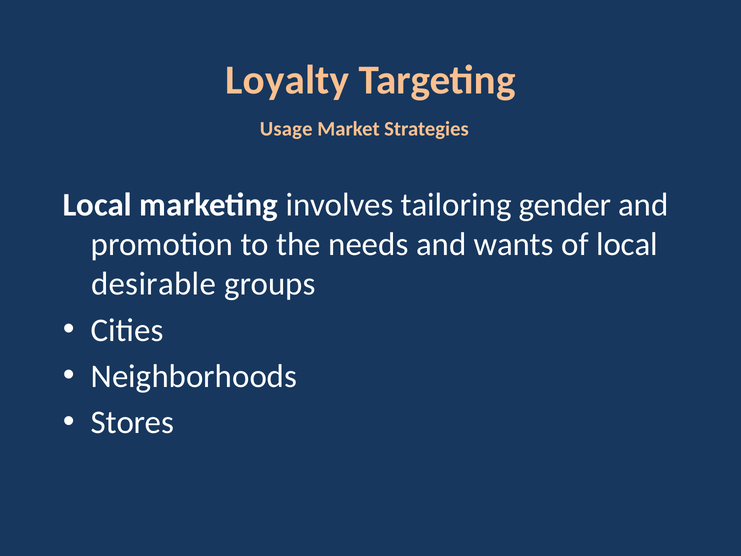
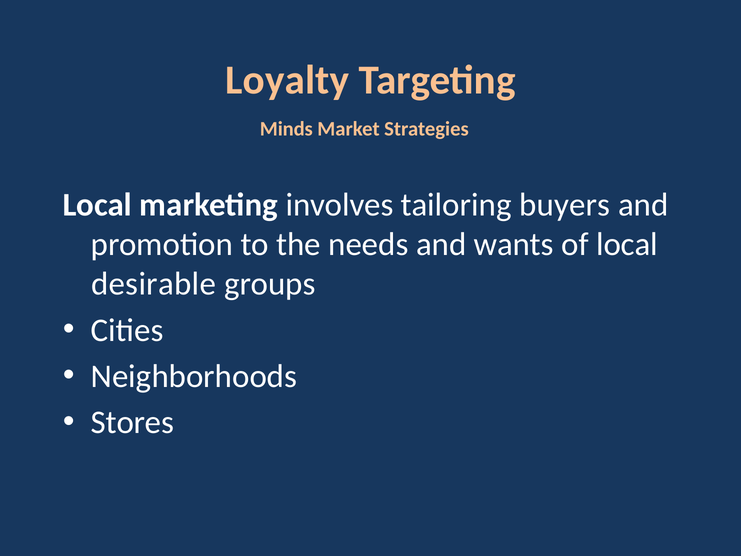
Usage: Usage -> Minds
gender: gender -> buyers
